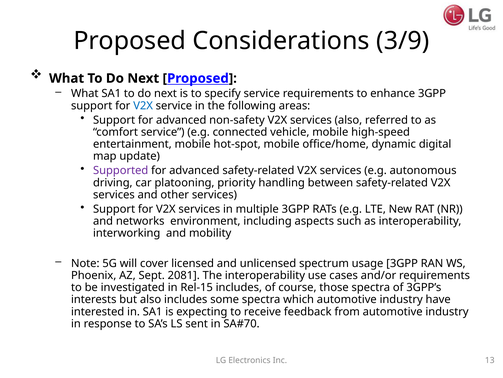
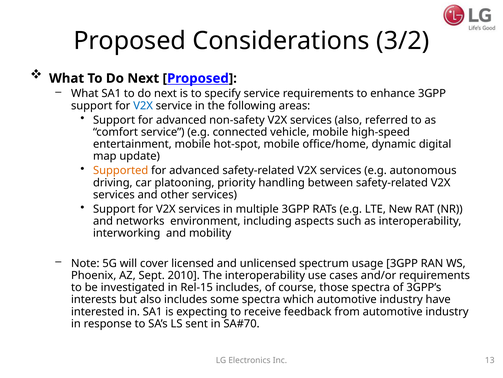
3/9: 3/9 -> 3/2
Supported colour: purple -> orange
2081: 2081 -> 2010
